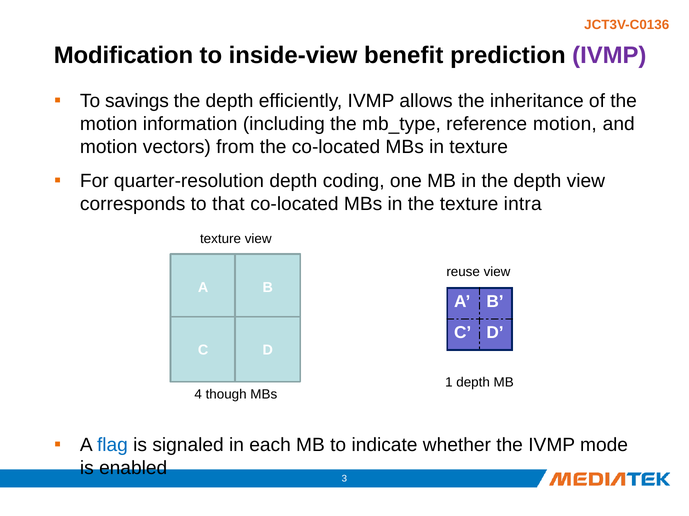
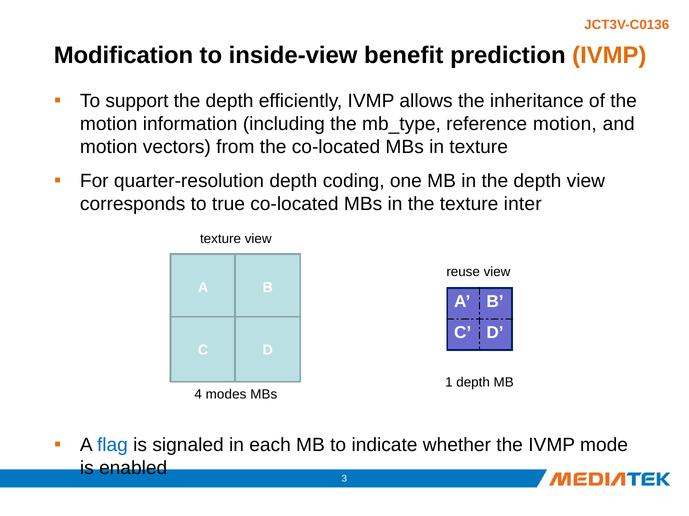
IVMP at (609, 55) colour: purple -> orange
savings: savings -> support
that: that -> true
intra: intra -> inter
though: though -> modes
